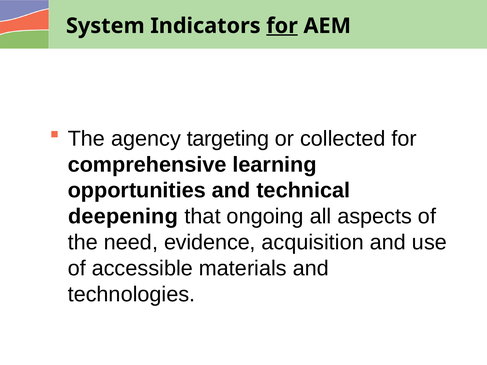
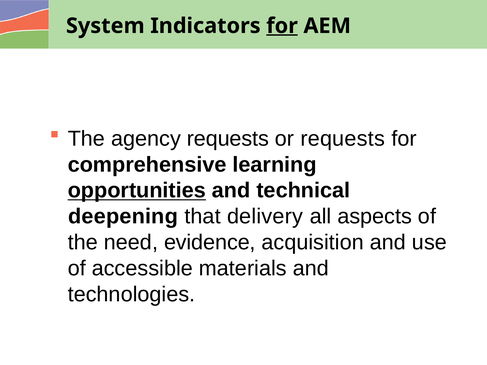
agency targeting: targeting -> requests
or collected: collected -> requests
opportunities underline: none -> present
ongoing: ongoing -> delivery
